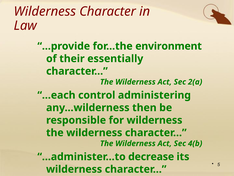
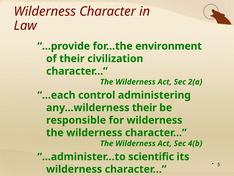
essentially: essentially -> civilization
any…wilderness then: then -> their
decrease: decrease -> scientific
